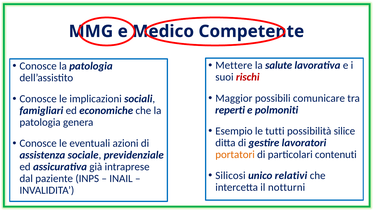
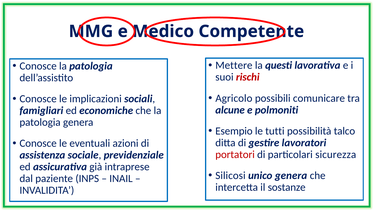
salute: salute -> questi
Maggior: Maggior -> Agricolo
reperti: reperti -> alcune
silice: silice -> talco
portatori colour: orange -> red
contenuti: contenuti -> sicurezza
unico relativi: relativi -> genera
notturni: notturni -> sostanze
